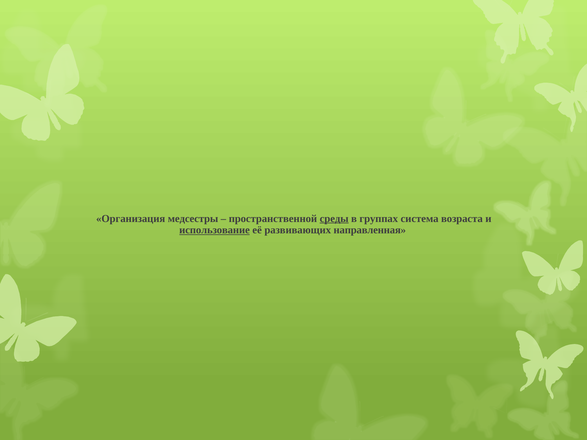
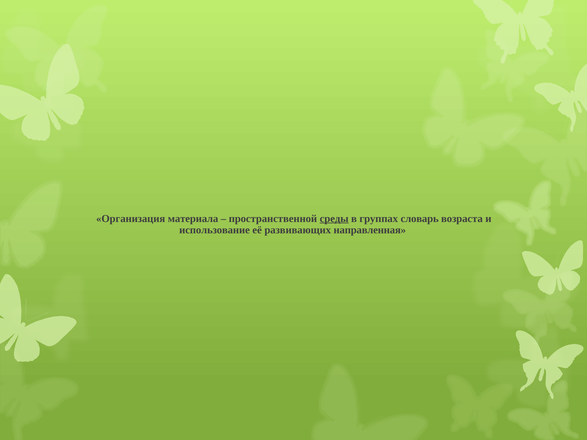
медсестры: медсестры -> материала
система: система -> словарь
использование underline: present -> none
